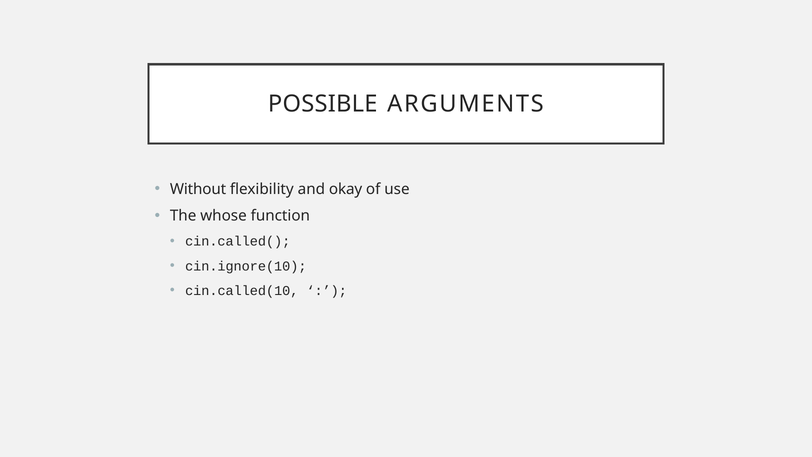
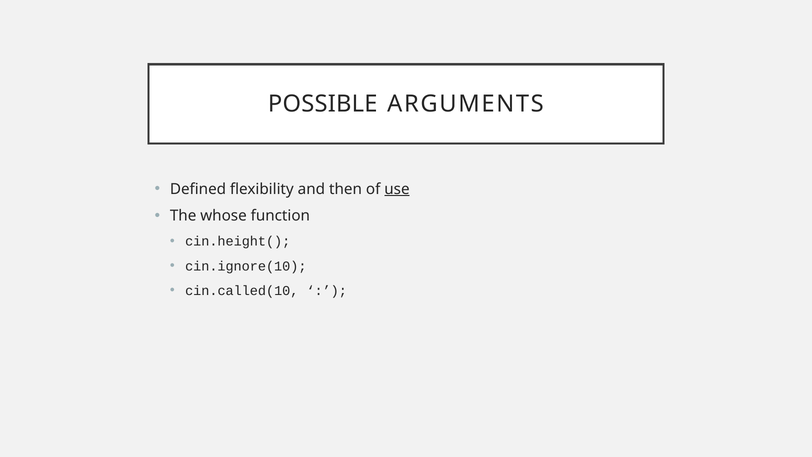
Without: Without -> Defined
okay: okay -> then
use underline: none -> present
cin.called(: cin.called( -> cin.height(
